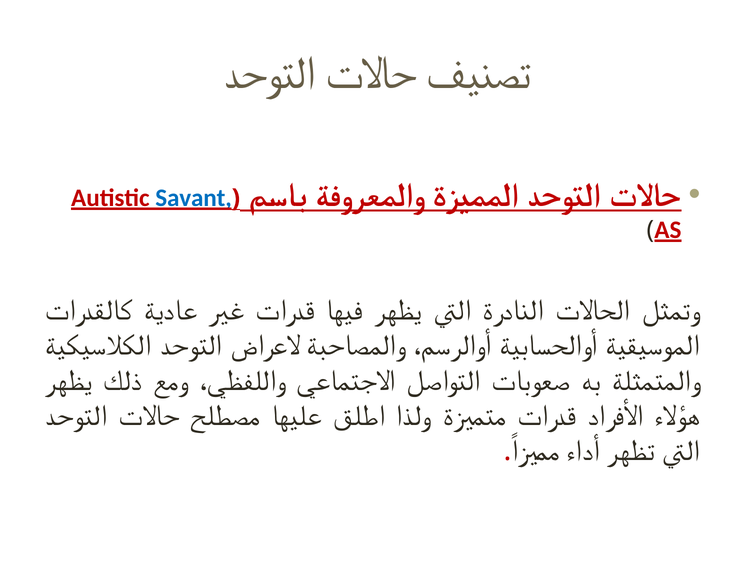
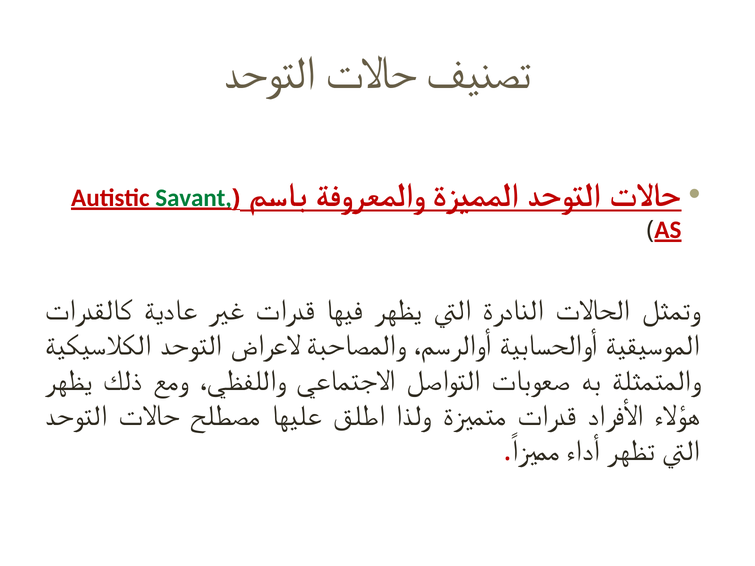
Savant colour: blue -> green
